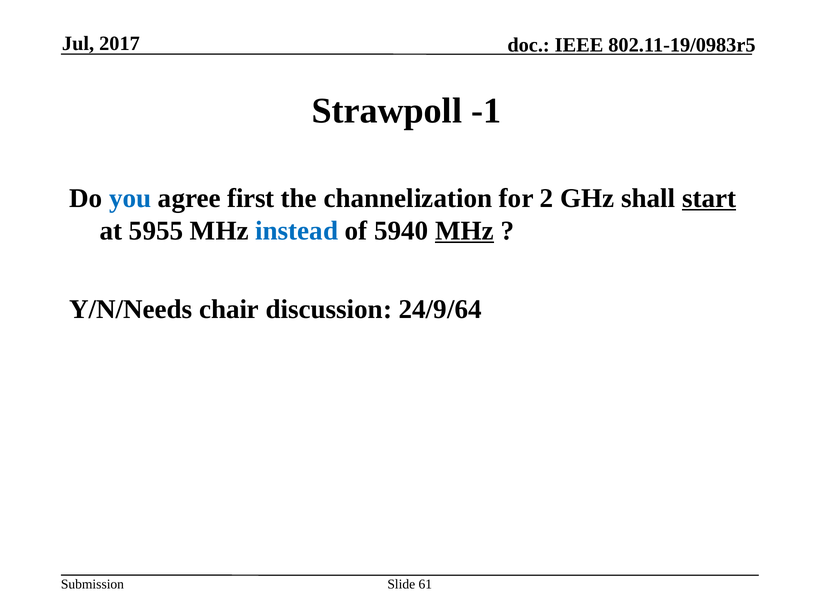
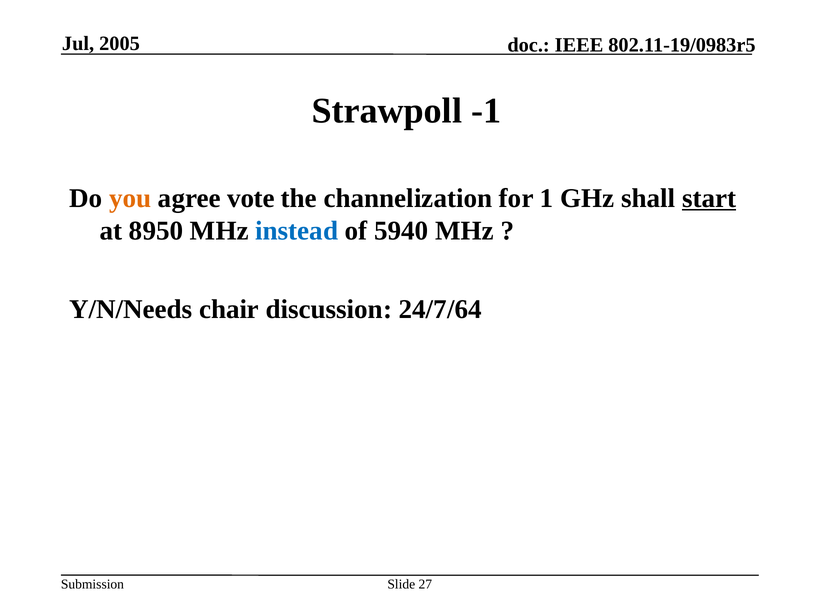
2017: 2017 -> 2005
you colour: blue -> orange
first: first -> vote
2: 2 -> 1
5955: 5955 -> 8950
MHz at (464, 231) underline: present -> none
24/9/64: 24/9/64 -> 24/7/64
61: 61 -> 27
